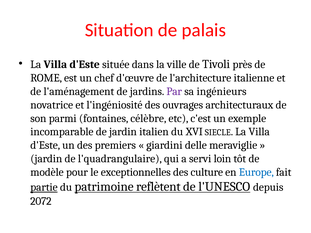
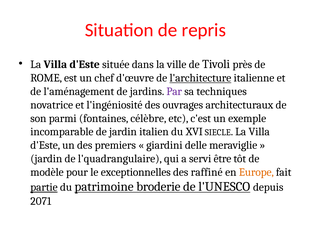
palais: palais -> repris
l'architecture underline: none -> present
ingénieurs: ingénieurs -> techniques
loin: loin -> être
culture: culture -> raffiné
Europe colour: blue -> orange
reflètent: reflètent -> broderie
2072: 2072 -> 2071
